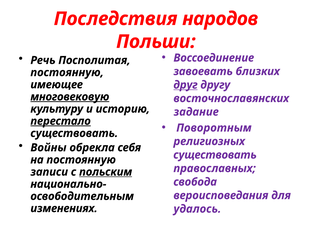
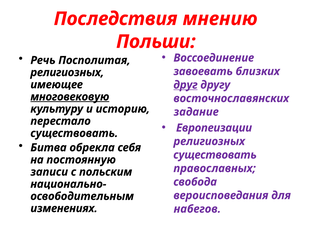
народов: народов -> мнению
постоянную at (67, 72): постоянную -> религиозных
перестало underline: present -> none
Поворотным: Поворотным -> Европеизации
Войны: Войны -> Битва
польским underline: present -> none
удалось: удалось -> набегов
